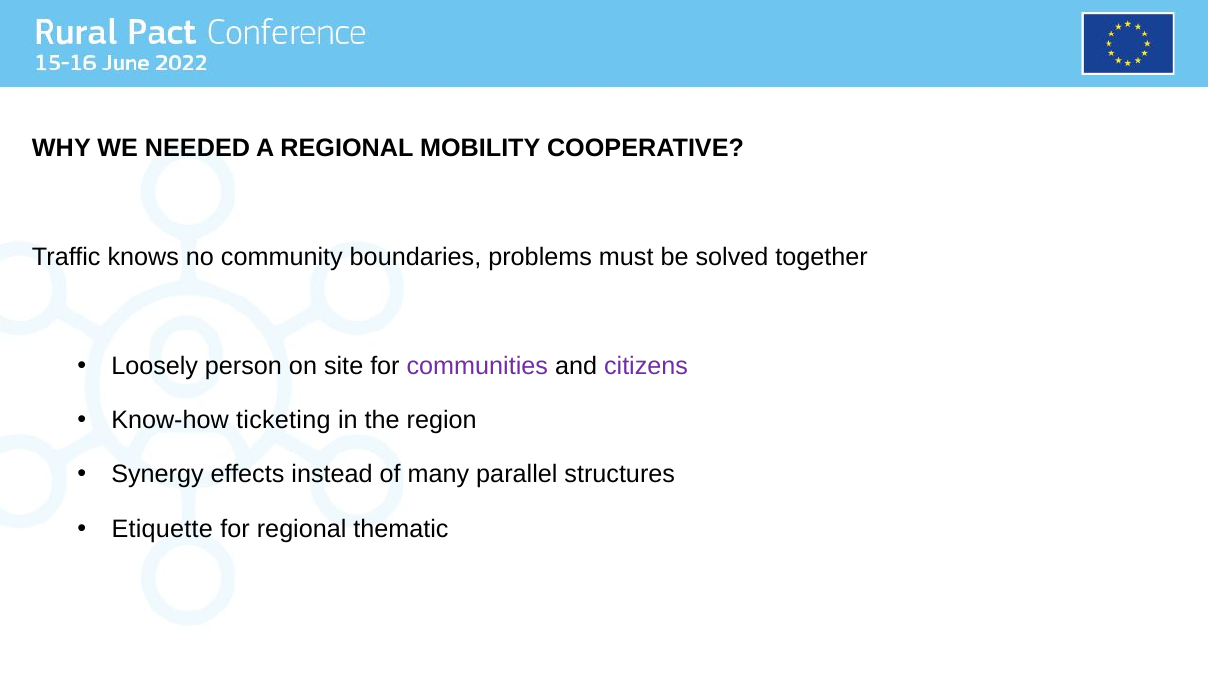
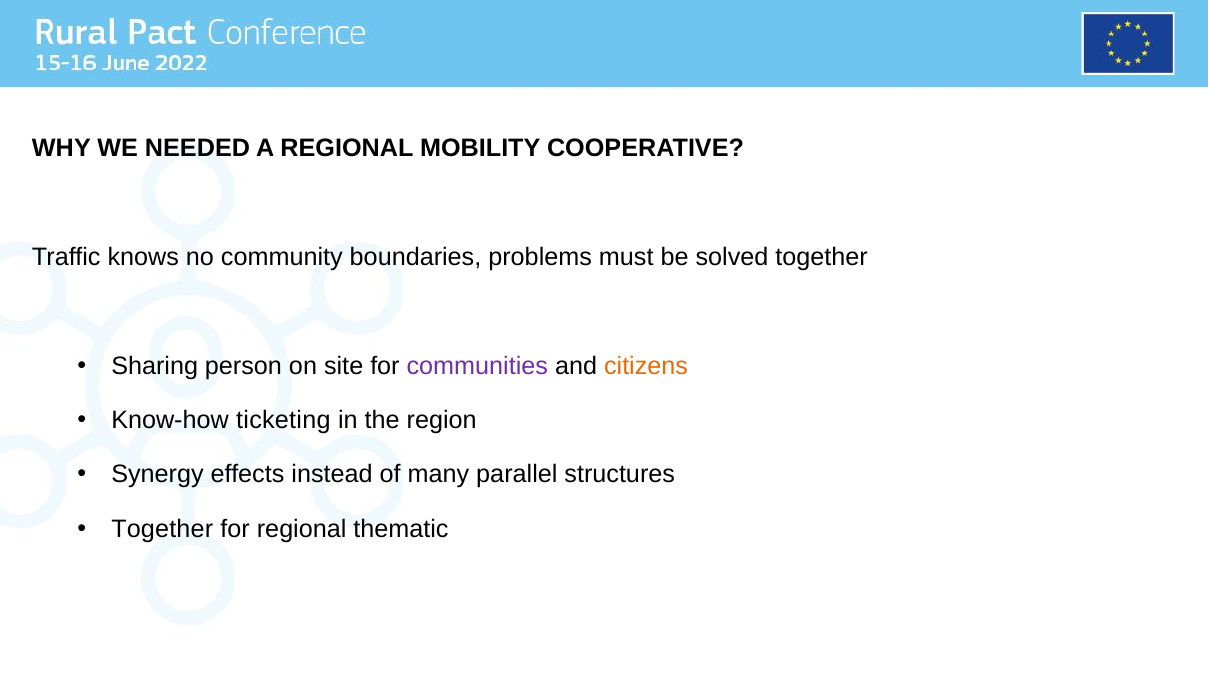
Loosely: Loosely -> Sharing
citizens colour: purple -> orange
Etiquette at (162, 529): Etiquette -> Together
